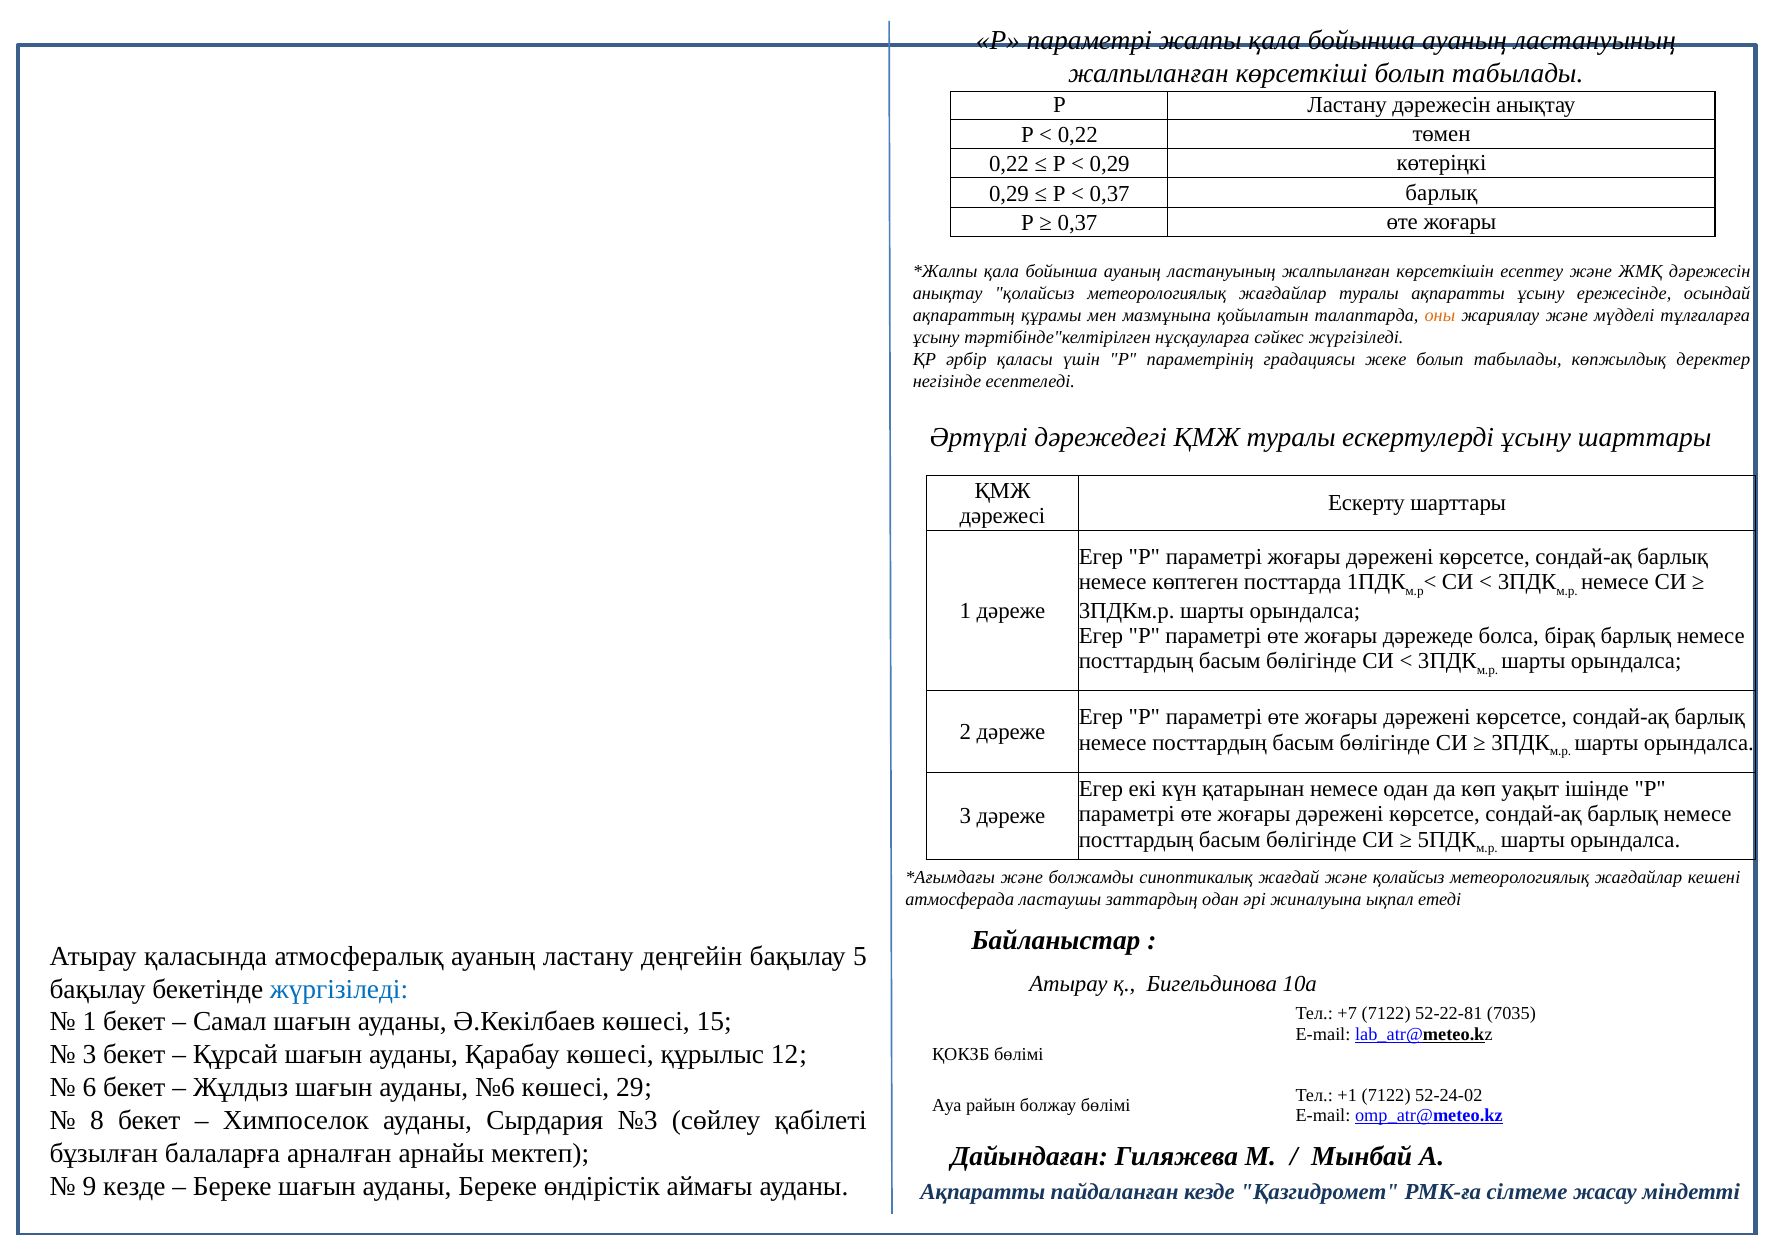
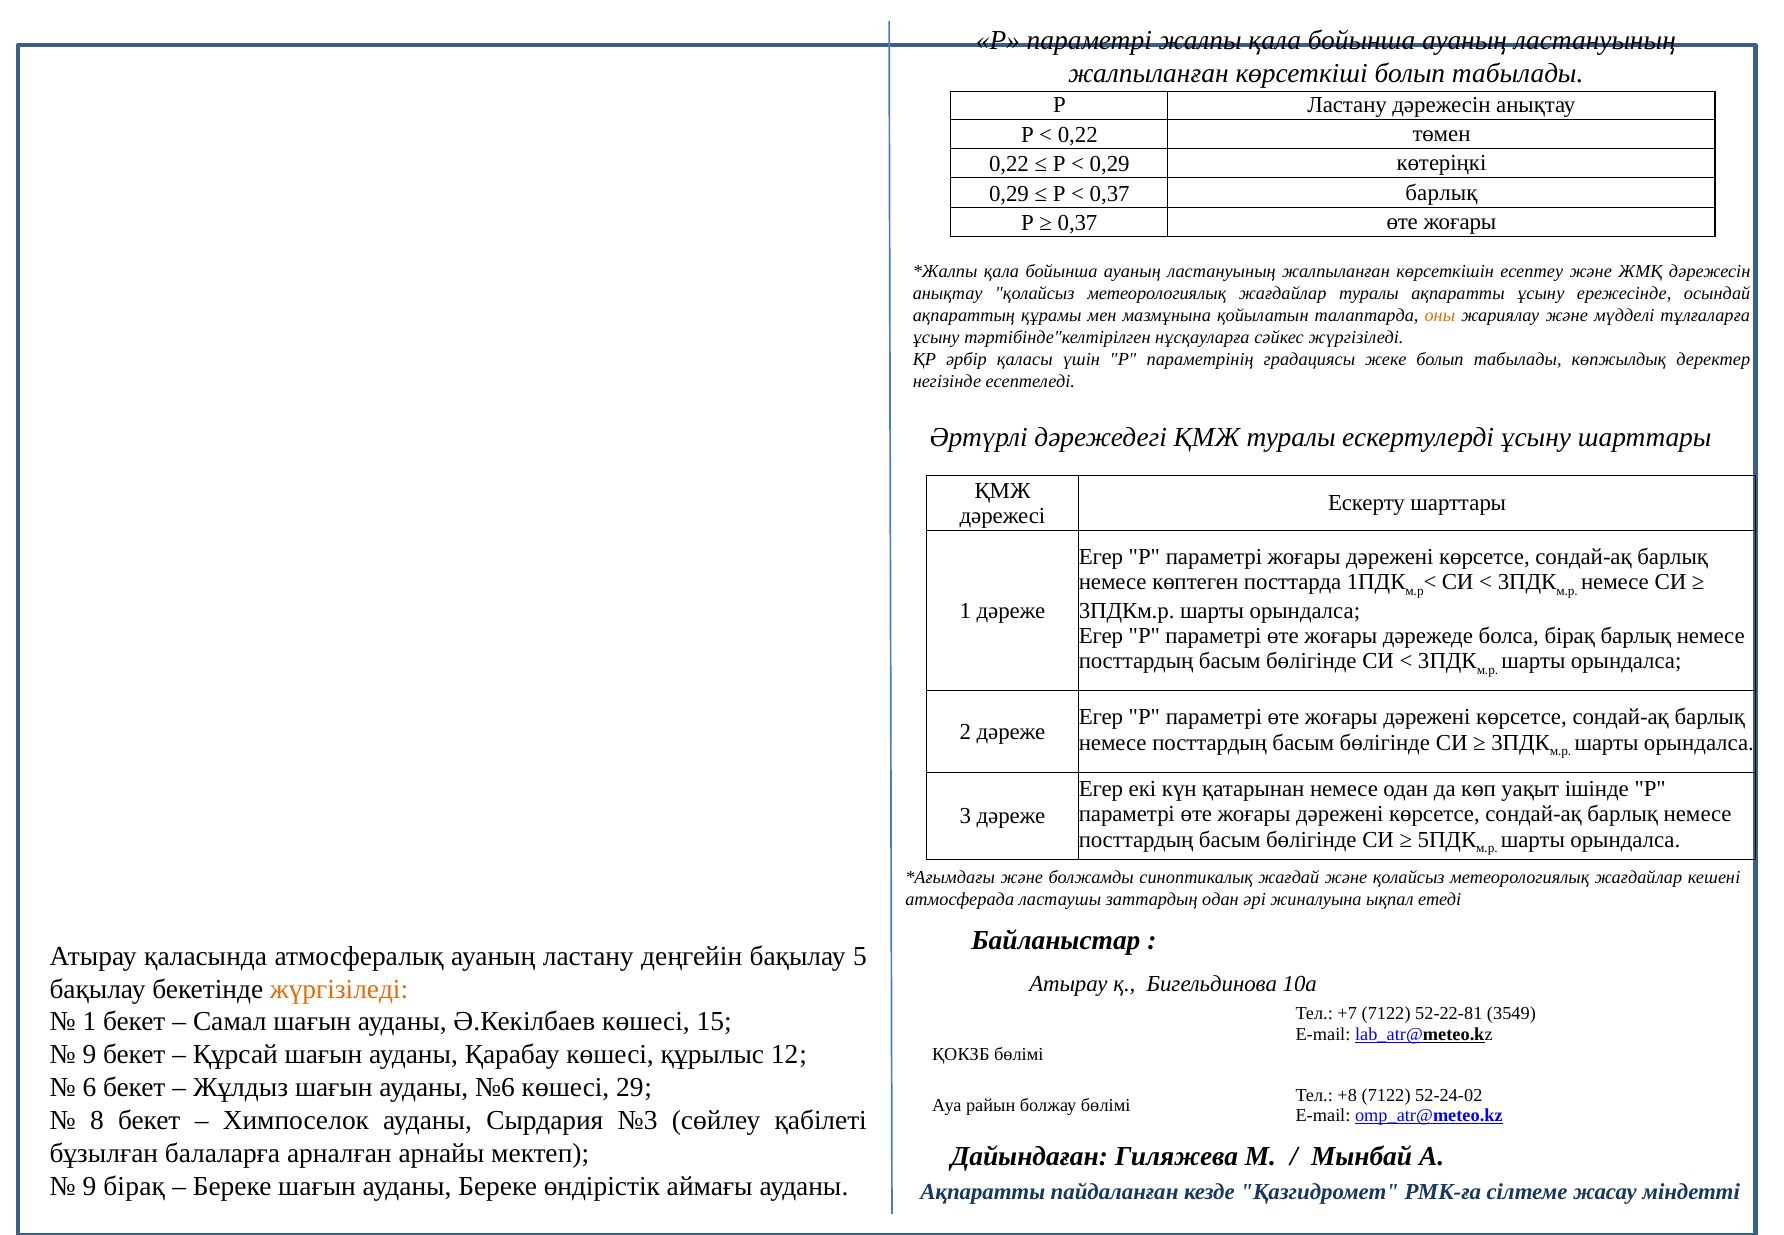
жүргізіледі at (339, 989) colour: blue -> orange
7035: 7035 -> 3549
3 at (89, 1055): 3 -> 9
+1: +1 -> +8
9 кезде: кезде -> бірақ
